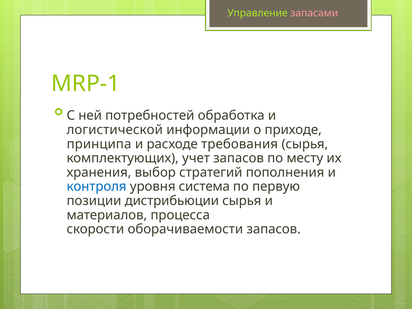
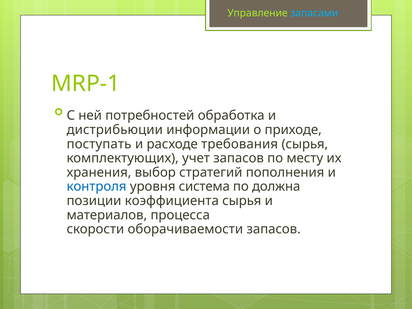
запасами colour: pink -> light blue
логистической: логистической -> дистрибьюции
принципа: принципа -> поступать
первую: первую -> должна
дистрибьюции: дистрибьюции -> коэффициента
